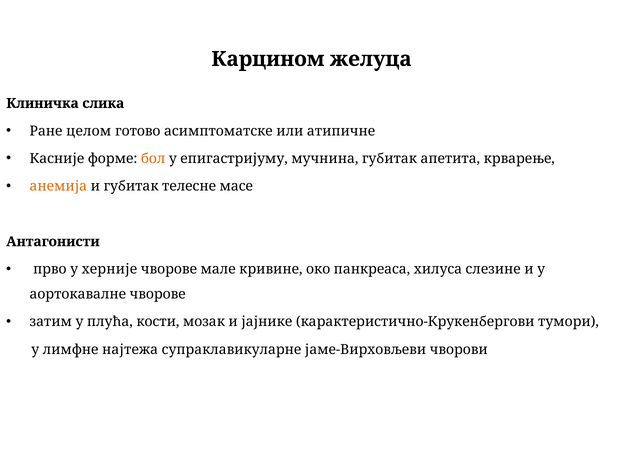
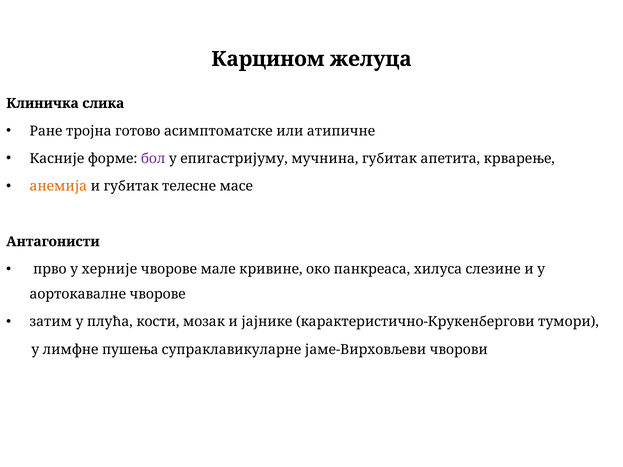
целом: целом -> тројна
бол colour: orange -> purple
најтежа: најтежа -> пушења
